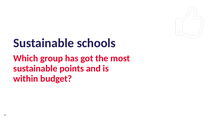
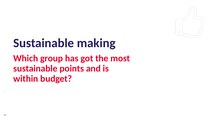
schools: schools -> making
